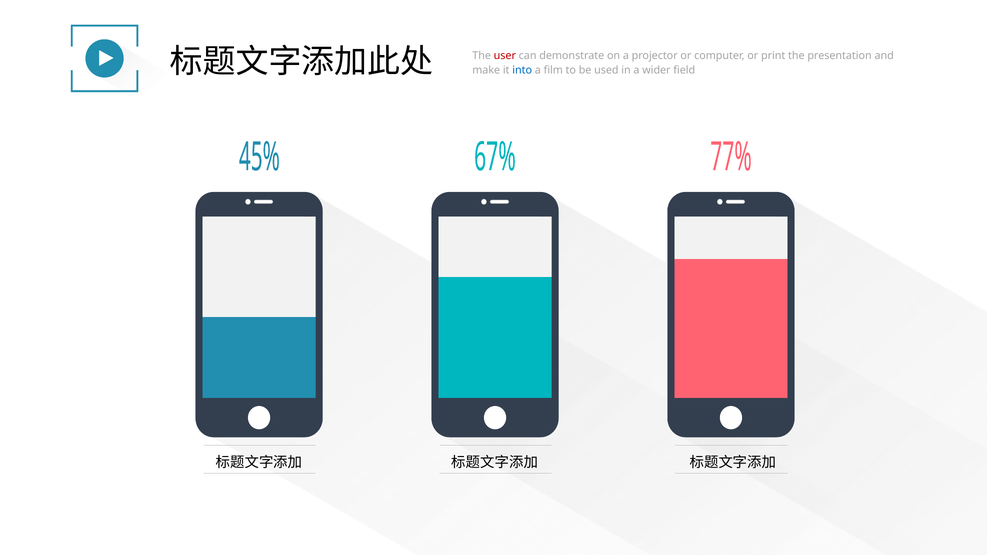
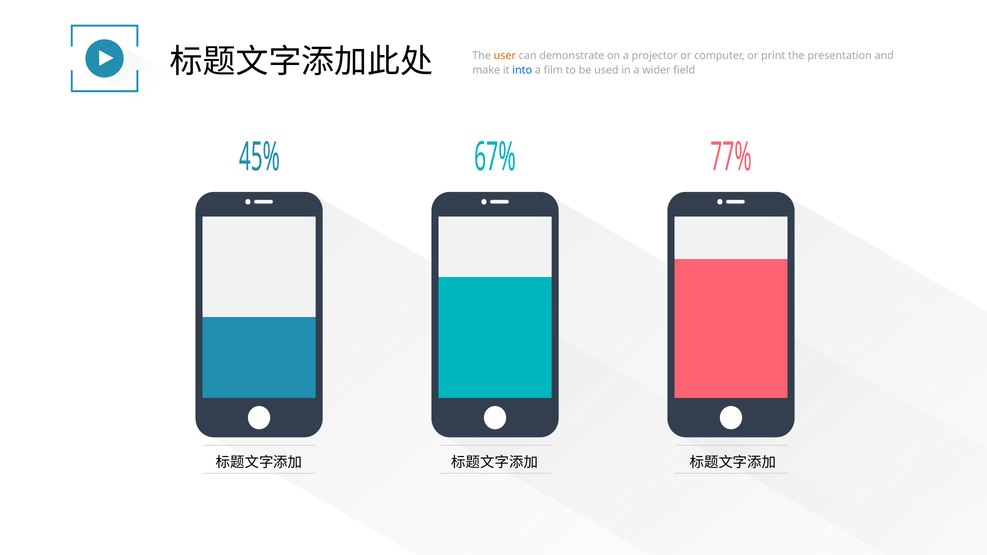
user colour: red -> orange
